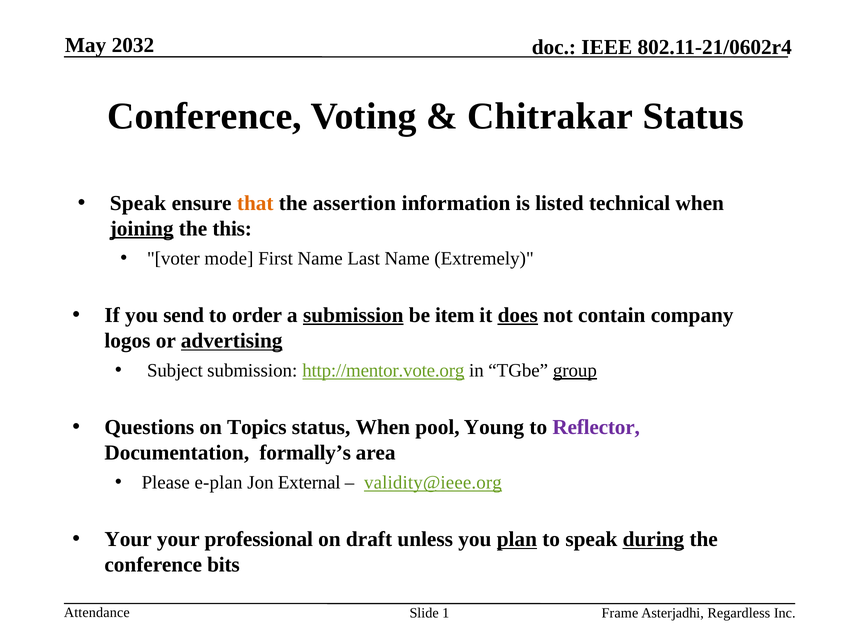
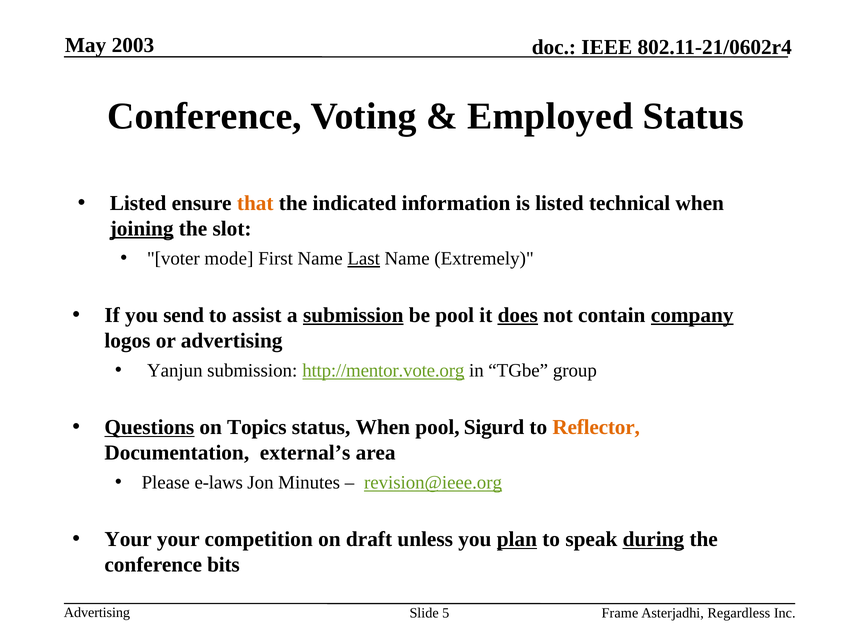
2032: 2032 -> 2003
Chitrakar: Chitrakar -> Employed
Speak at (138, 203): Speak -> Listed
assertion: assertion -> indicated
this: this -> slot
Last underline: none -> present
order: order -> assist
be item: item -> pool
company underline: none -> present
advertising at (232, 341) underline: present -> none
Subject: Subject -> Yanjun
group underline: present -> none
Questions underline: none -> present
Young: Young -> Sigurd
Reflector colour: purple -> orange
formally’s: formally’s -> external’s
e-plan: e-plan -> e-laws
External: External -> Minutes
validity@ieee.org: validity@ieee.org -> revision@ieee.org
professional: professional -> competition
Attendance at (97, 613): Attendance -> Advertising
1: 1 -> 5
